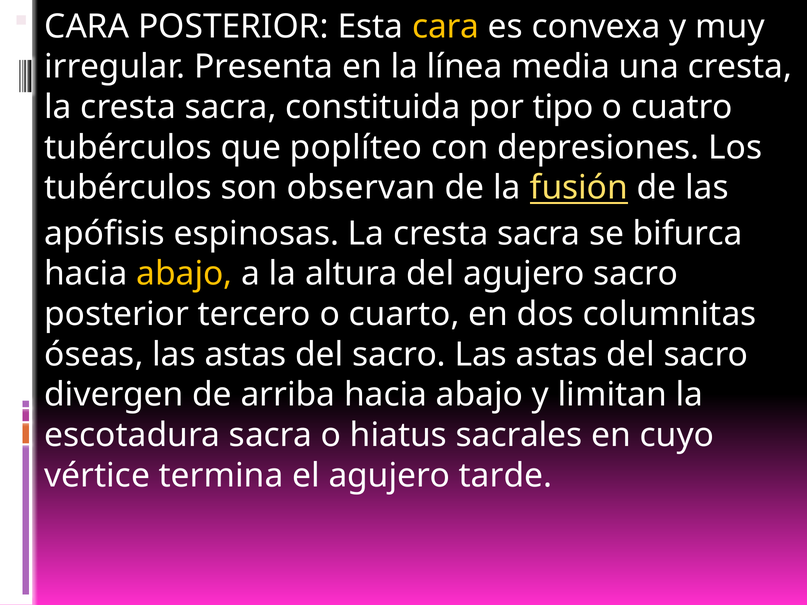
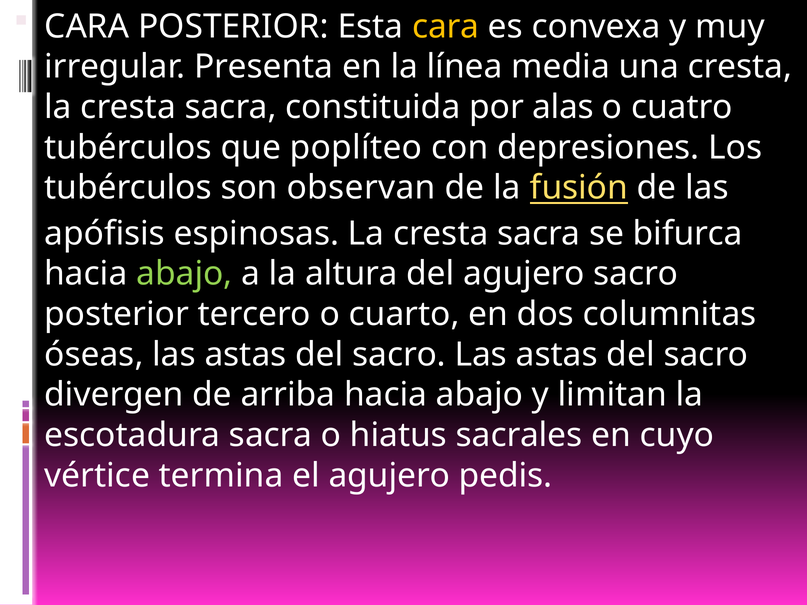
tipo: tipo -> alas
abajo at (184, 274) colour: yellow -> light green
tarde: tarde -> pedis
